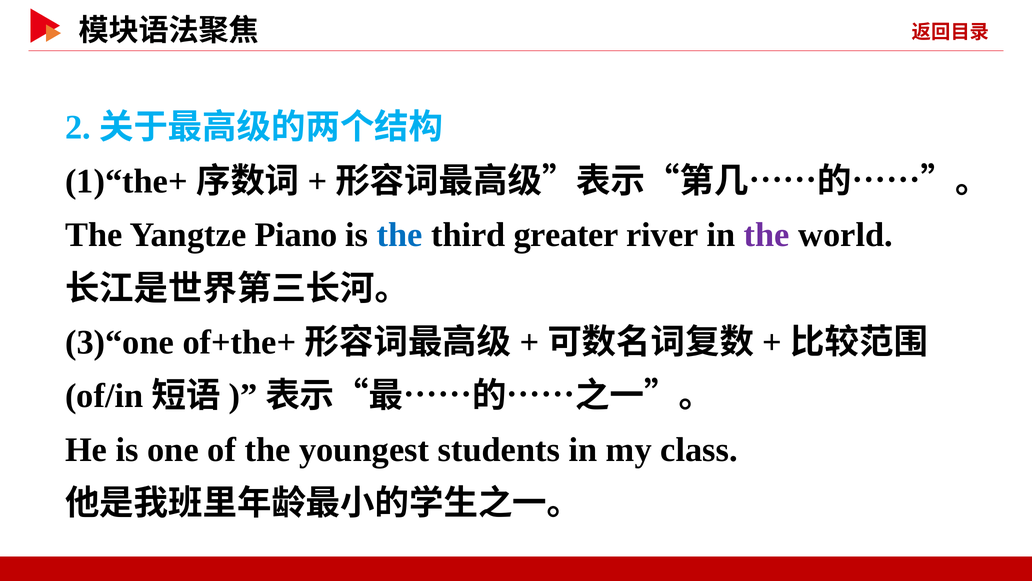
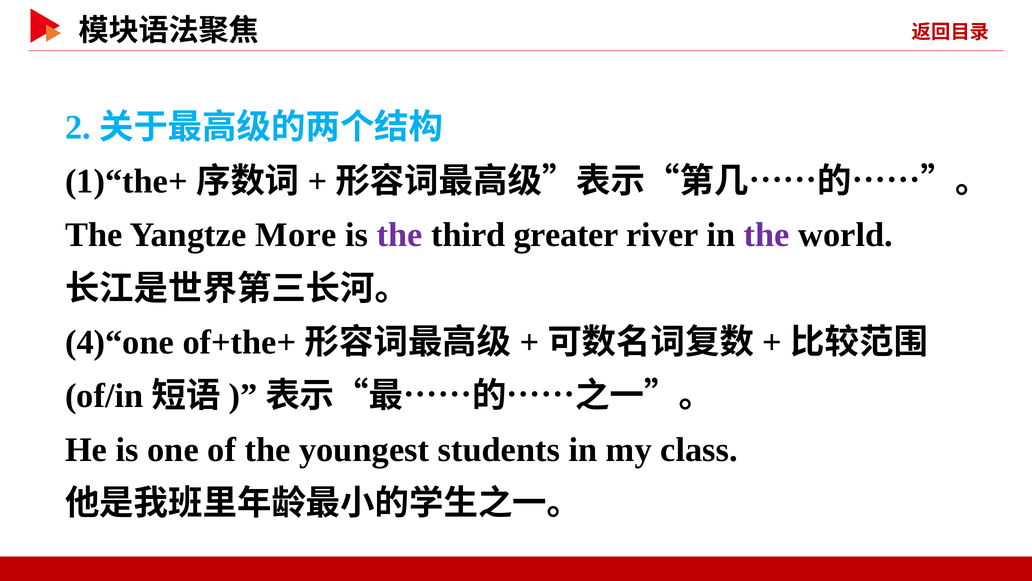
Piano: Piano -> More
the at (400, 235) colour: blue -> purple
3)“one: 3)“one -> 4)“one
